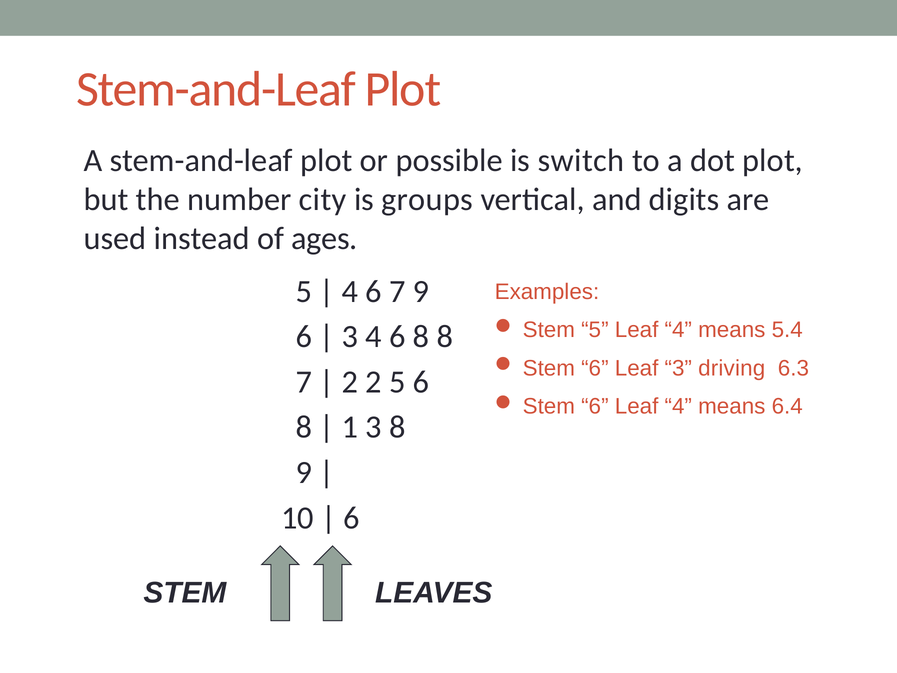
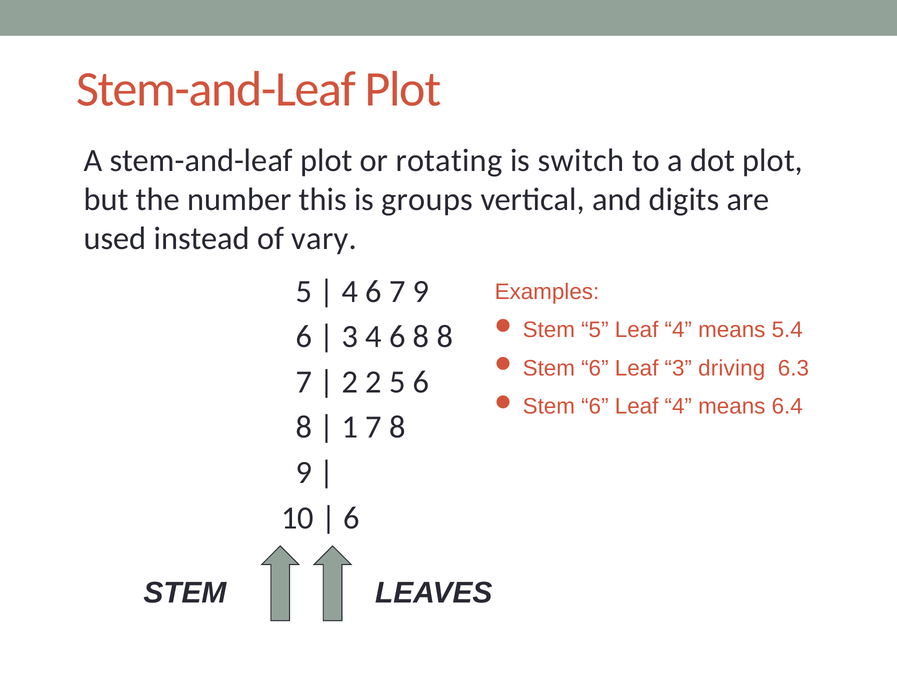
possible: possible -> rotating
city: city -> this
ages: ages -> vary
1 3: 3 -> 7
